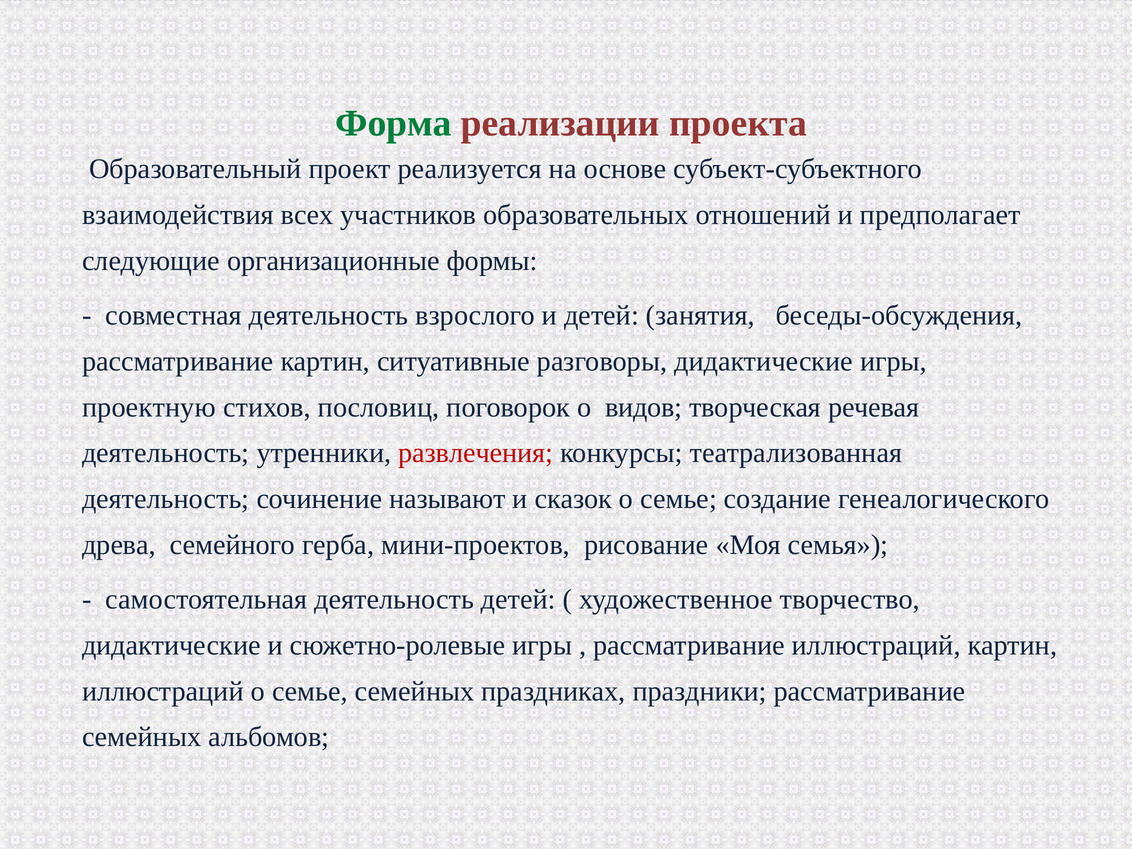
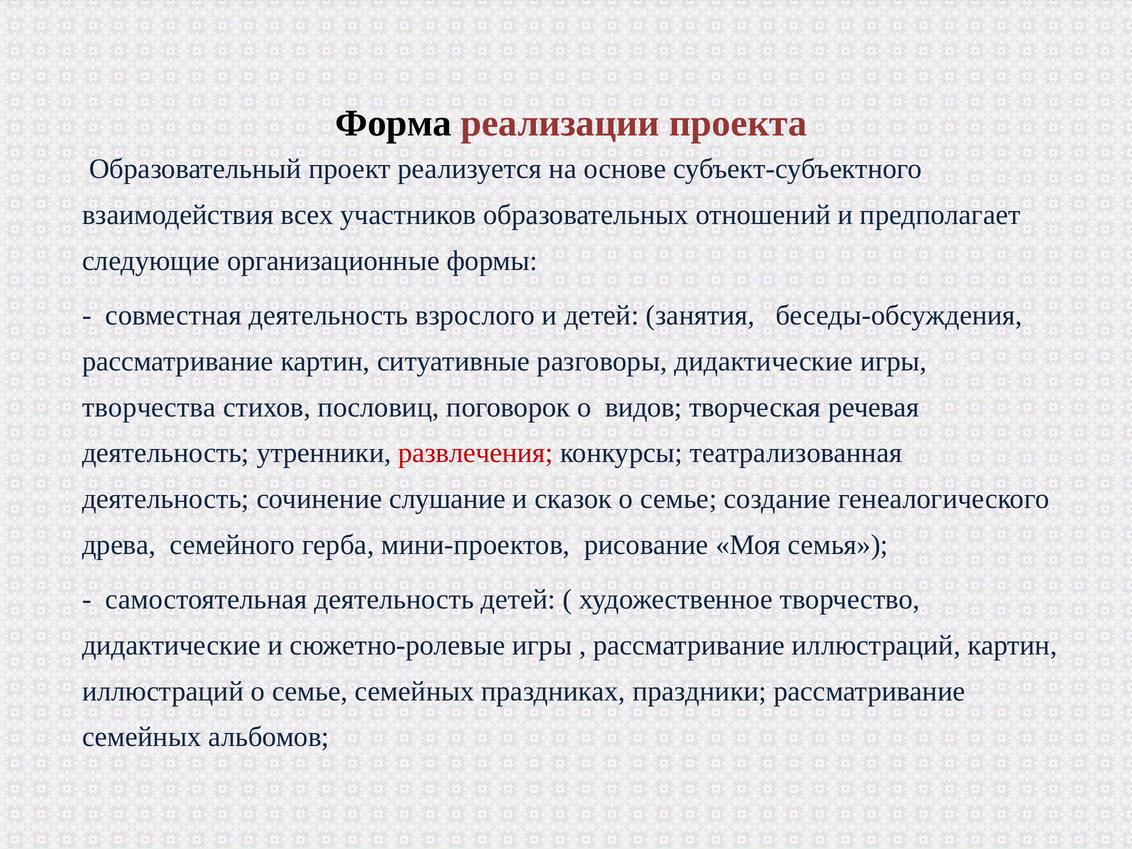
Форма colour: green -> black
проектную: проектную -> творчества
называют: называют -> слушание
